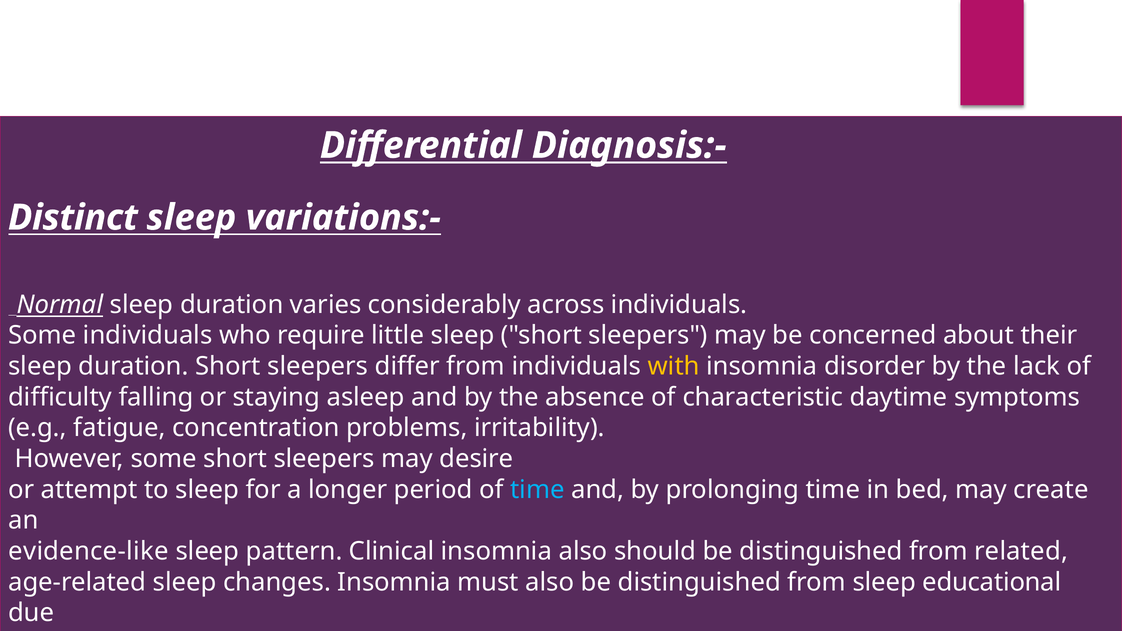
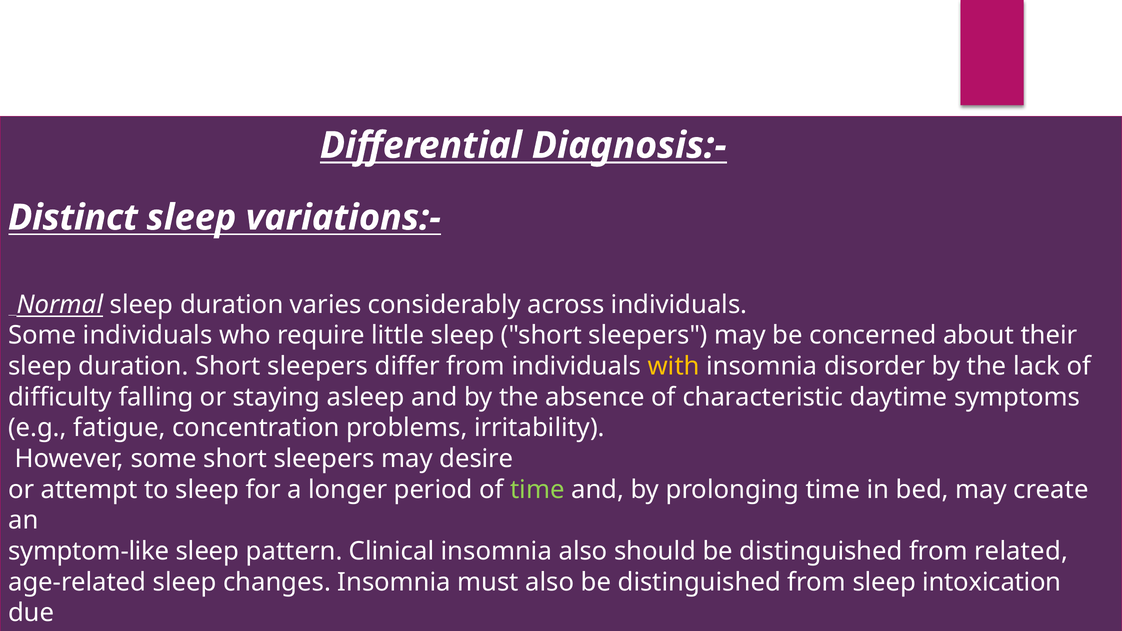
time at (537, 490) colour: light blue -> light green
evidence-like: evidence-like -> symptom-like
educational: educational -> intoxication
